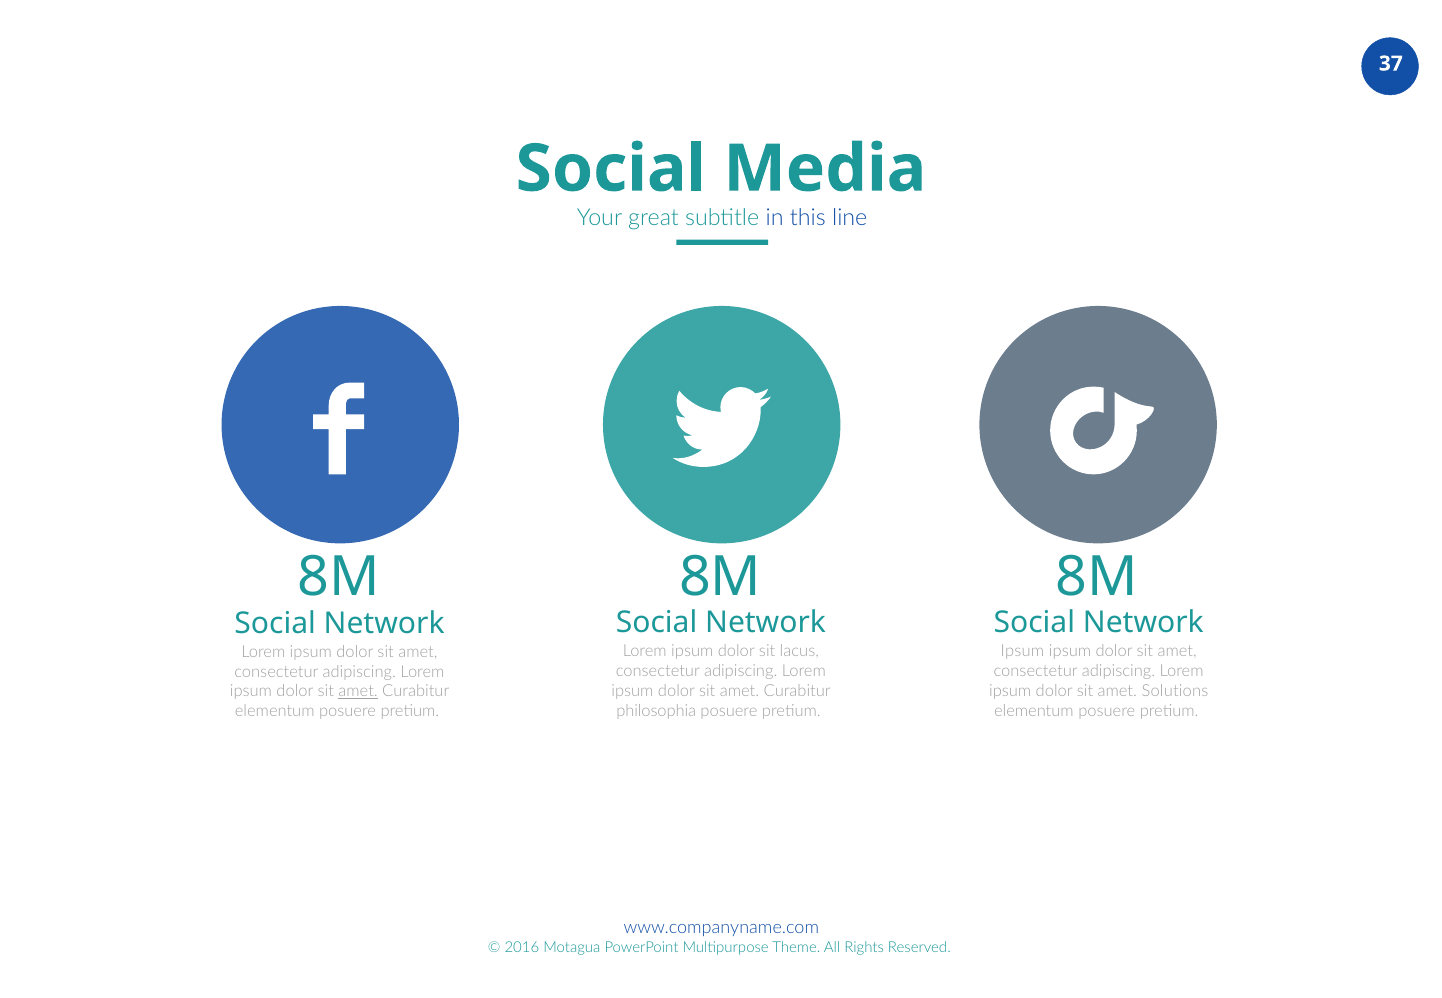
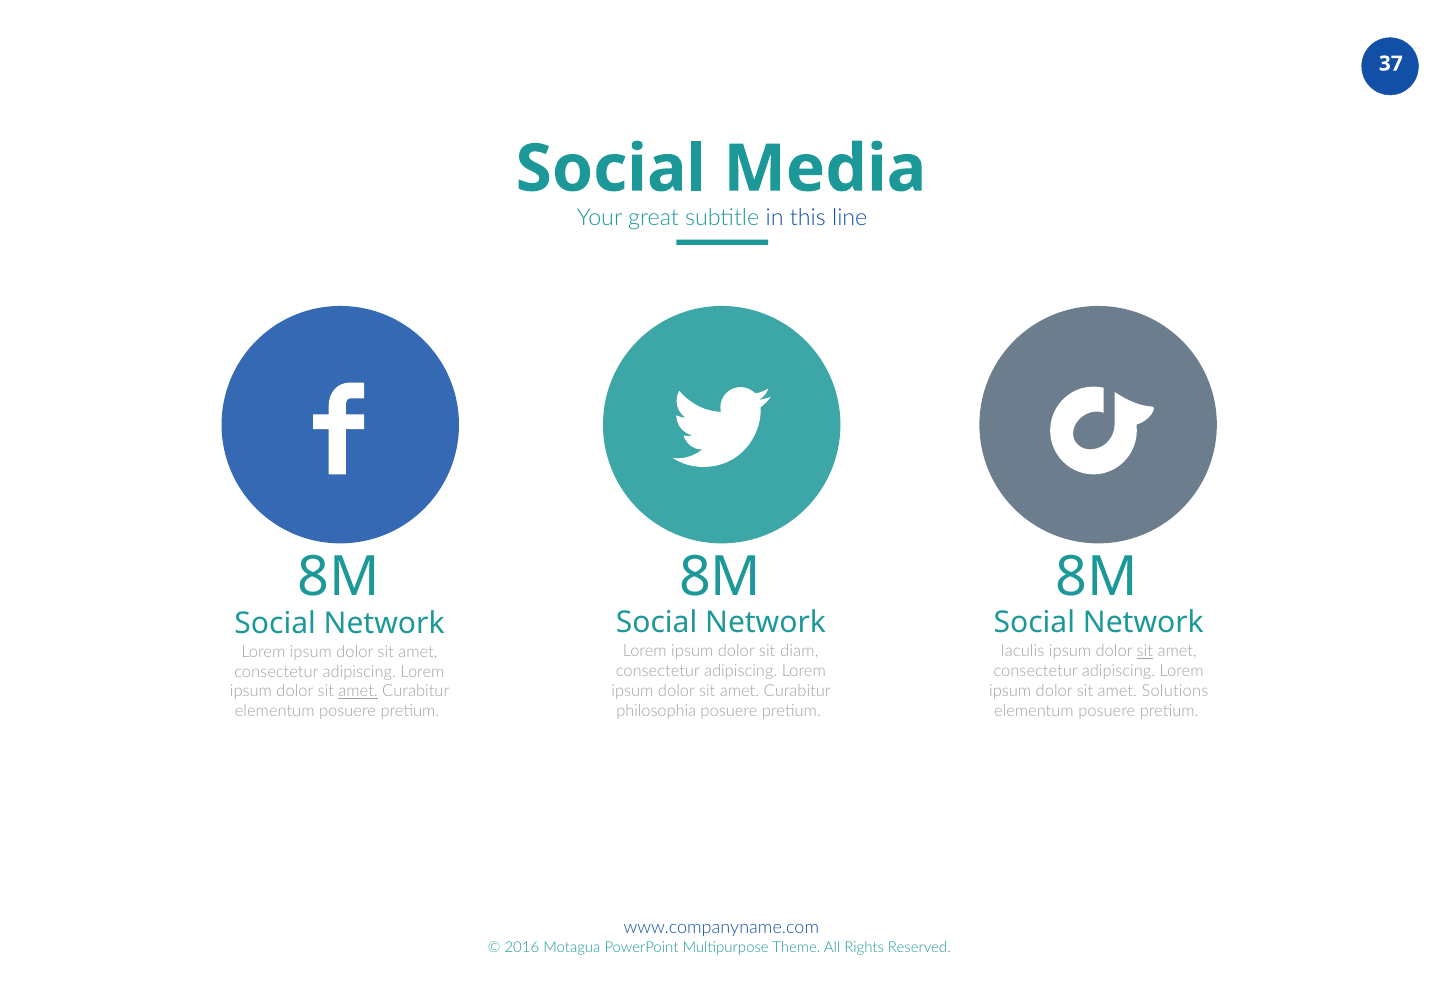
lacus: lacus -> diam
Ipsum at (1022, 652): Ipsum -> Iaculis
sit at (1145, 652) underline: none -> present
